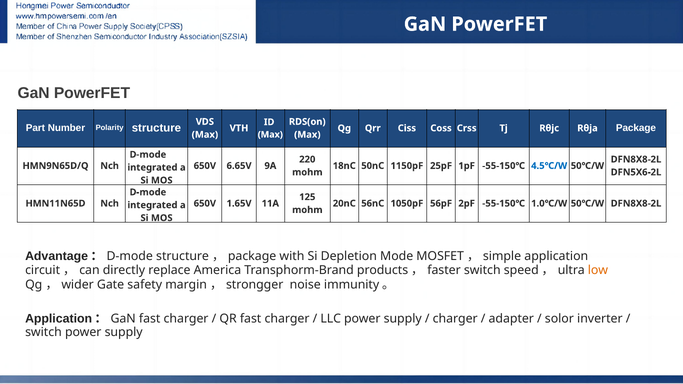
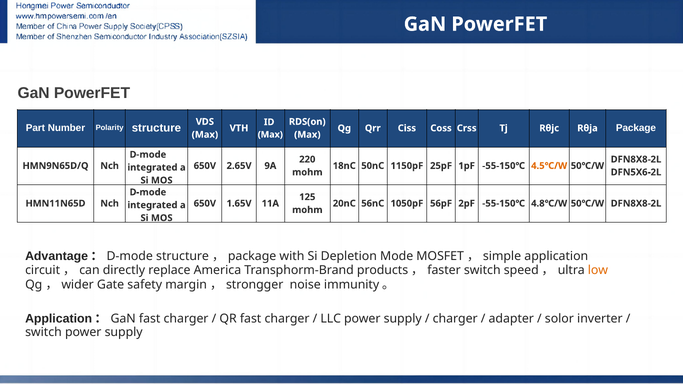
6.65V: 6.65V -> 2.65V
4.5℃/W colour: blue -> orange
1.0℃/W: 1.0℃/W -> 4.8℃/W
